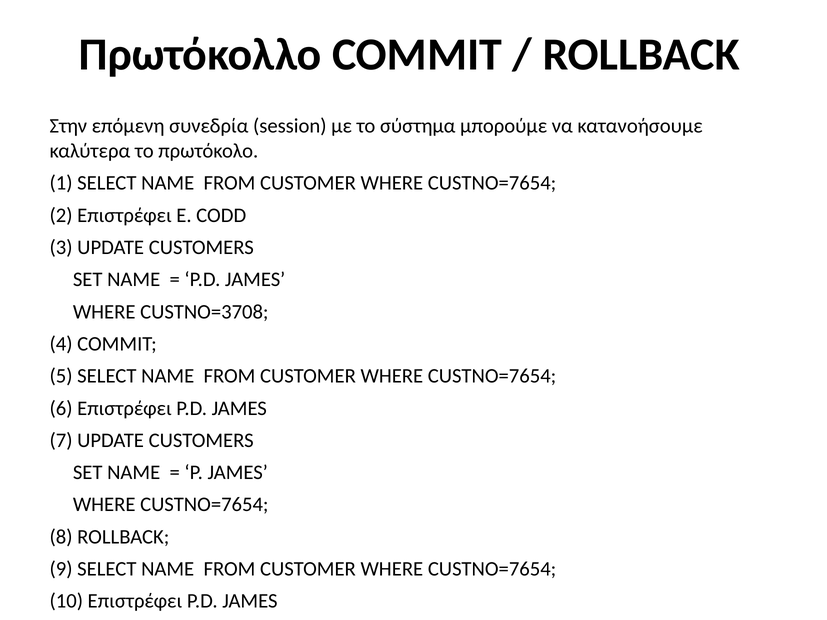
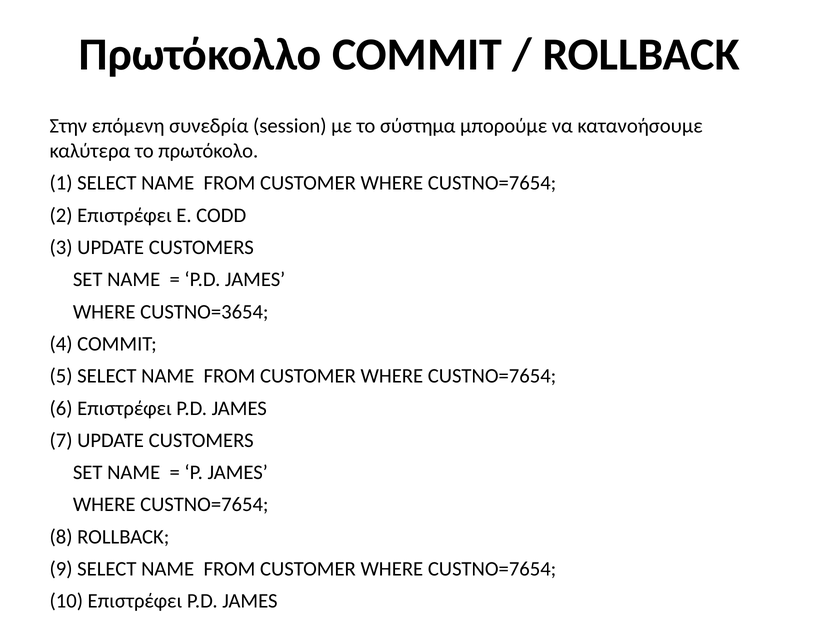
CUSTNO=3708: CUSTNO=3708 -> CUSTNO=3654
